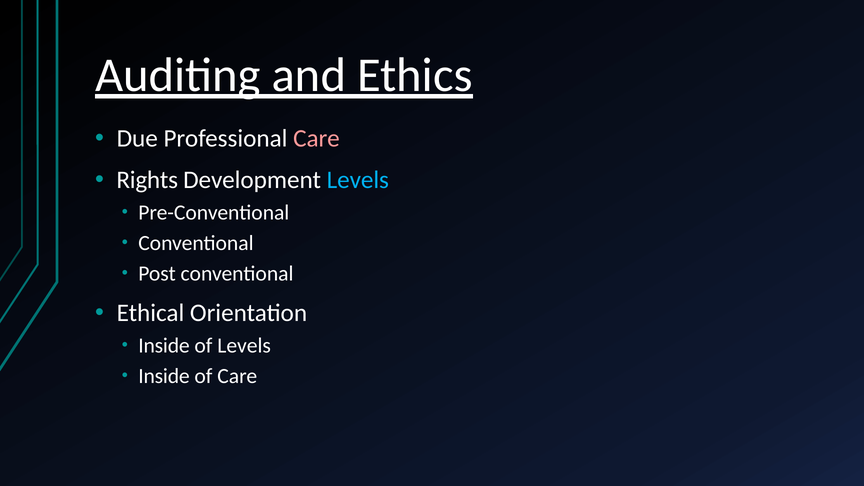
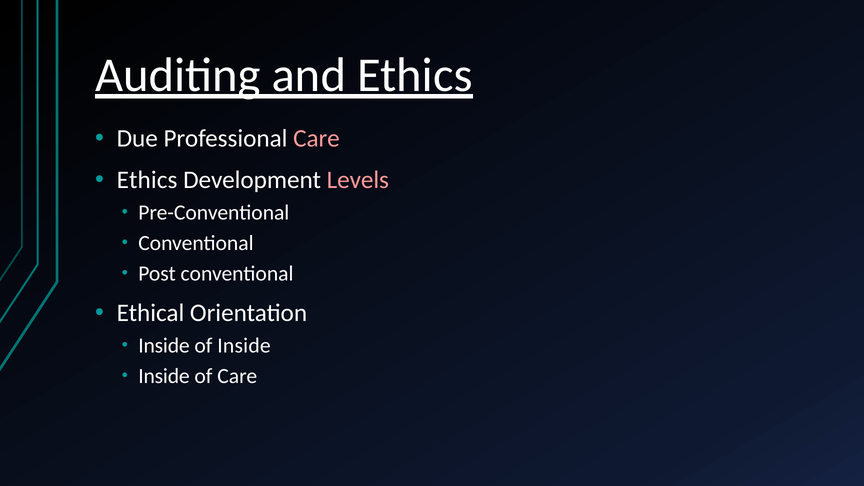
Rights at (147, 180): Rights -> Ethics
Levels at (358, 180) colour: light blue -> pink
of Levels: Levels -> Inside
